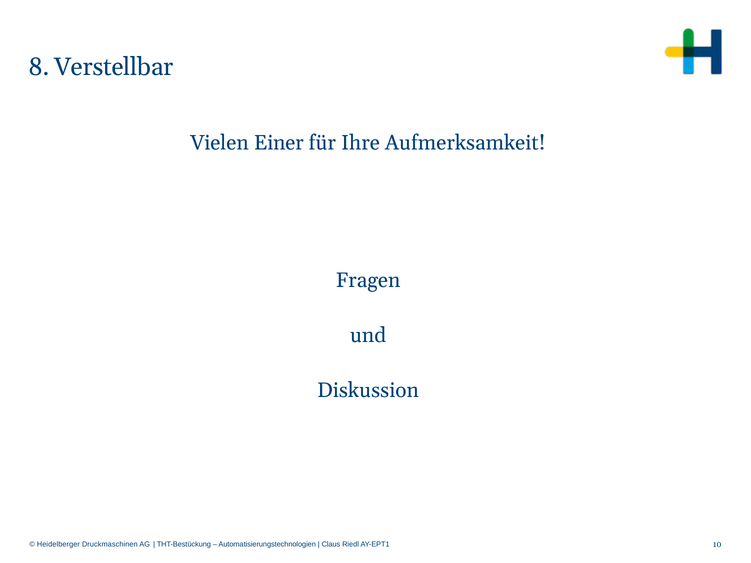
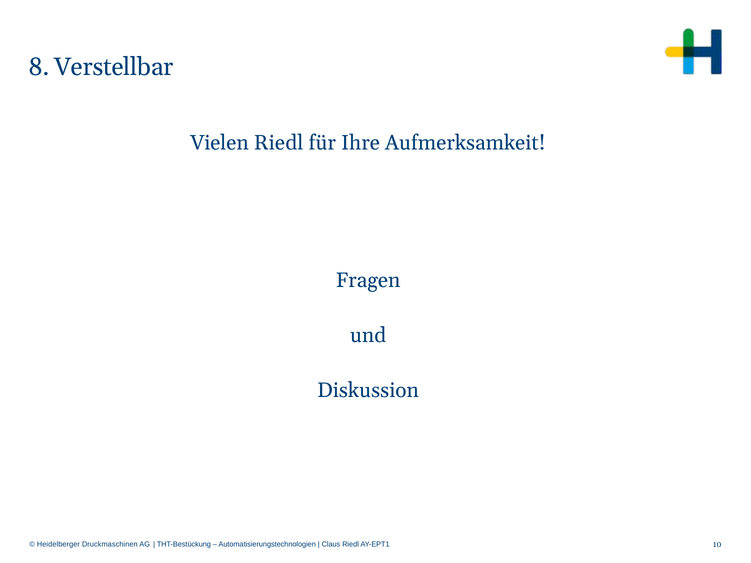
Vielen Einer: Einer -> Riedl
